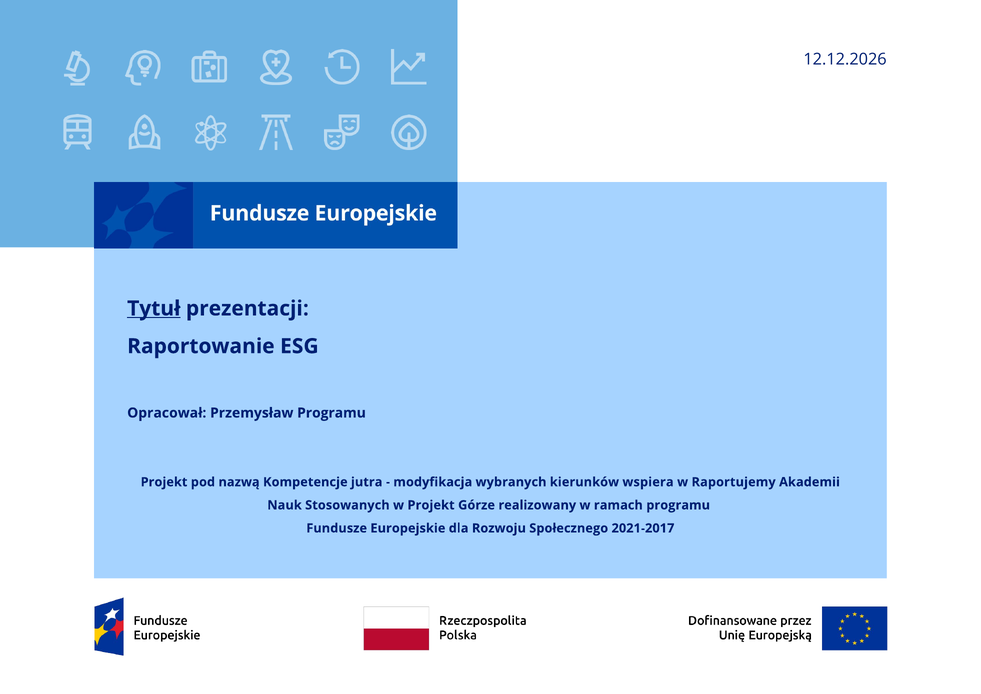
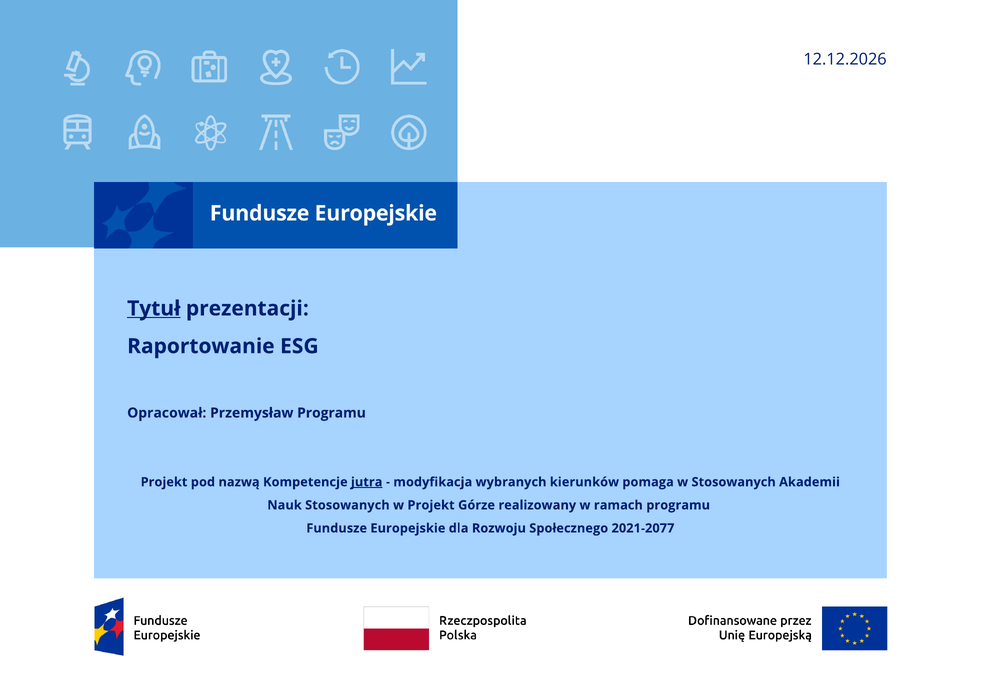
jutra underline: none -> present
wspiera: wspiera -> pomaga
w Raportujemy: Raportujemy -> Stosowanych
2021-2017: 2021-2017 -> 2021-2077
